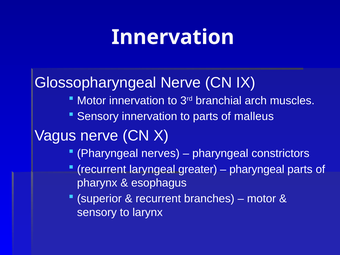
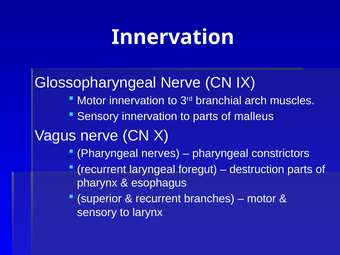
greater: greater -> foregut
pharyngeal at (257, 169): pharyngeal -> destruction
